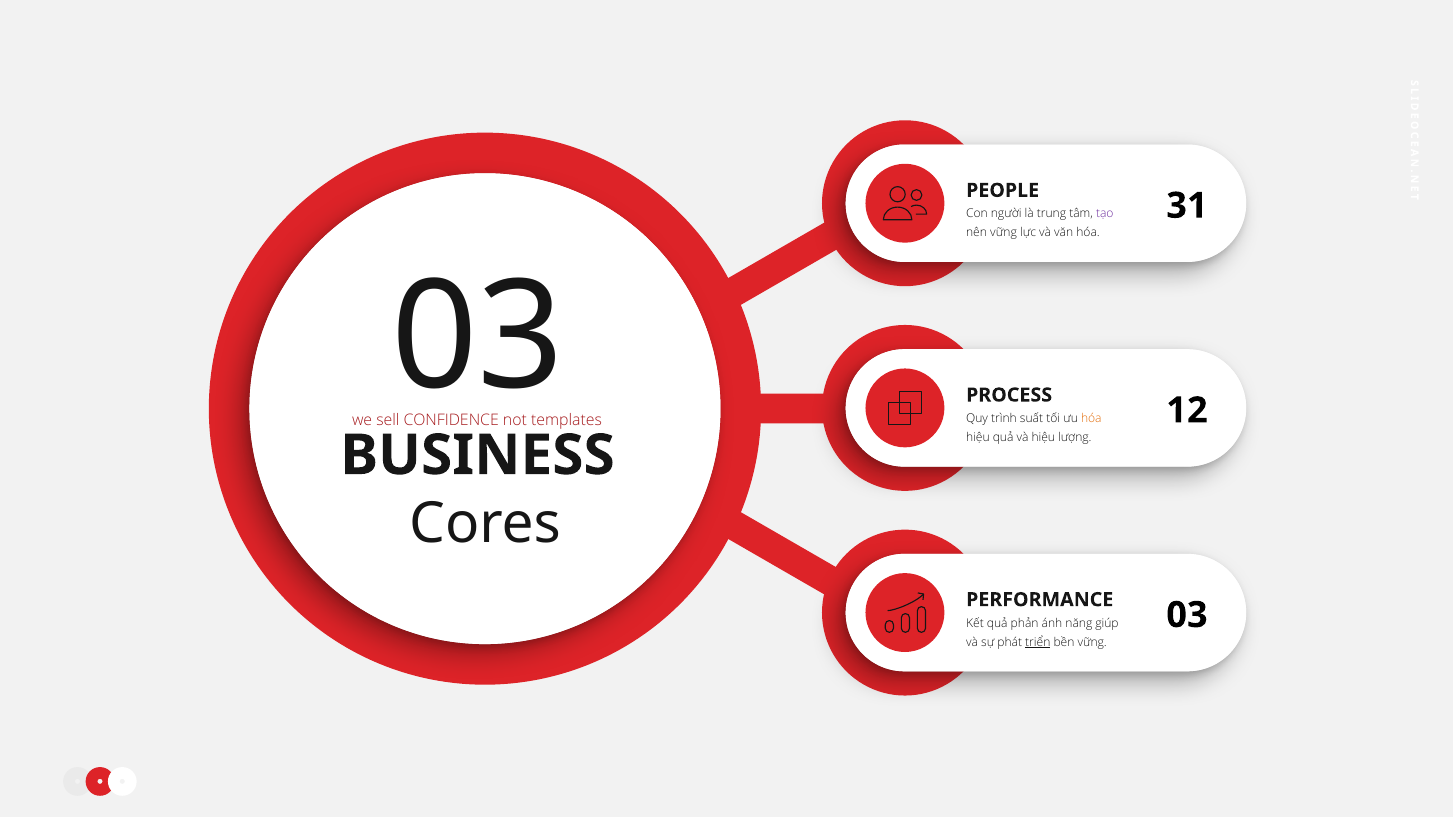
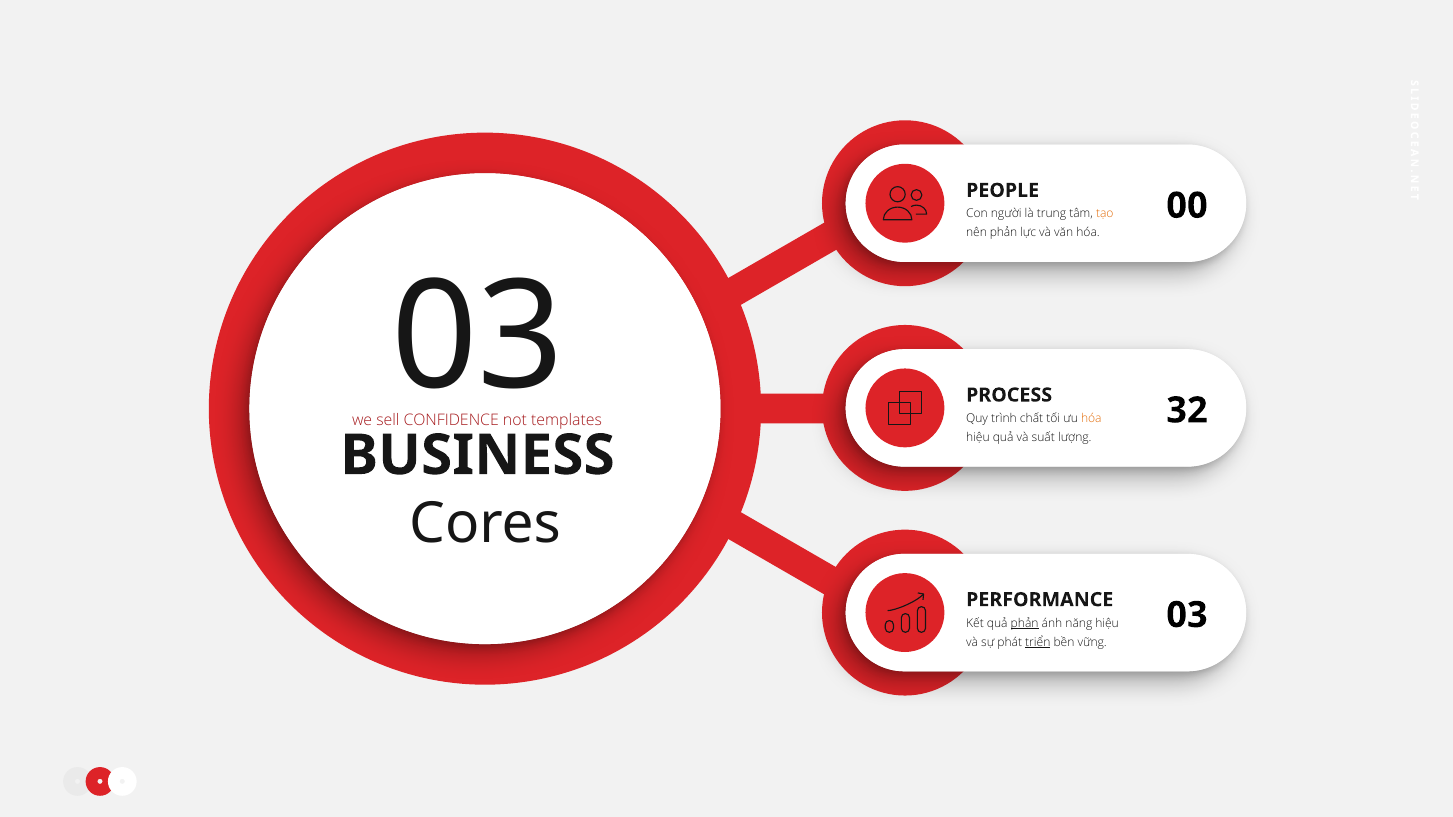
tạo colour: purple -> orange
nên vững: vững -> phản
31: 31 -> 00
suất: suất -> chất
và hiệu: hiệu -> suất
12: 12 -> 32
phản at (1025, 624) underline: none -> present
năng giúp: giúp -> hiệu
